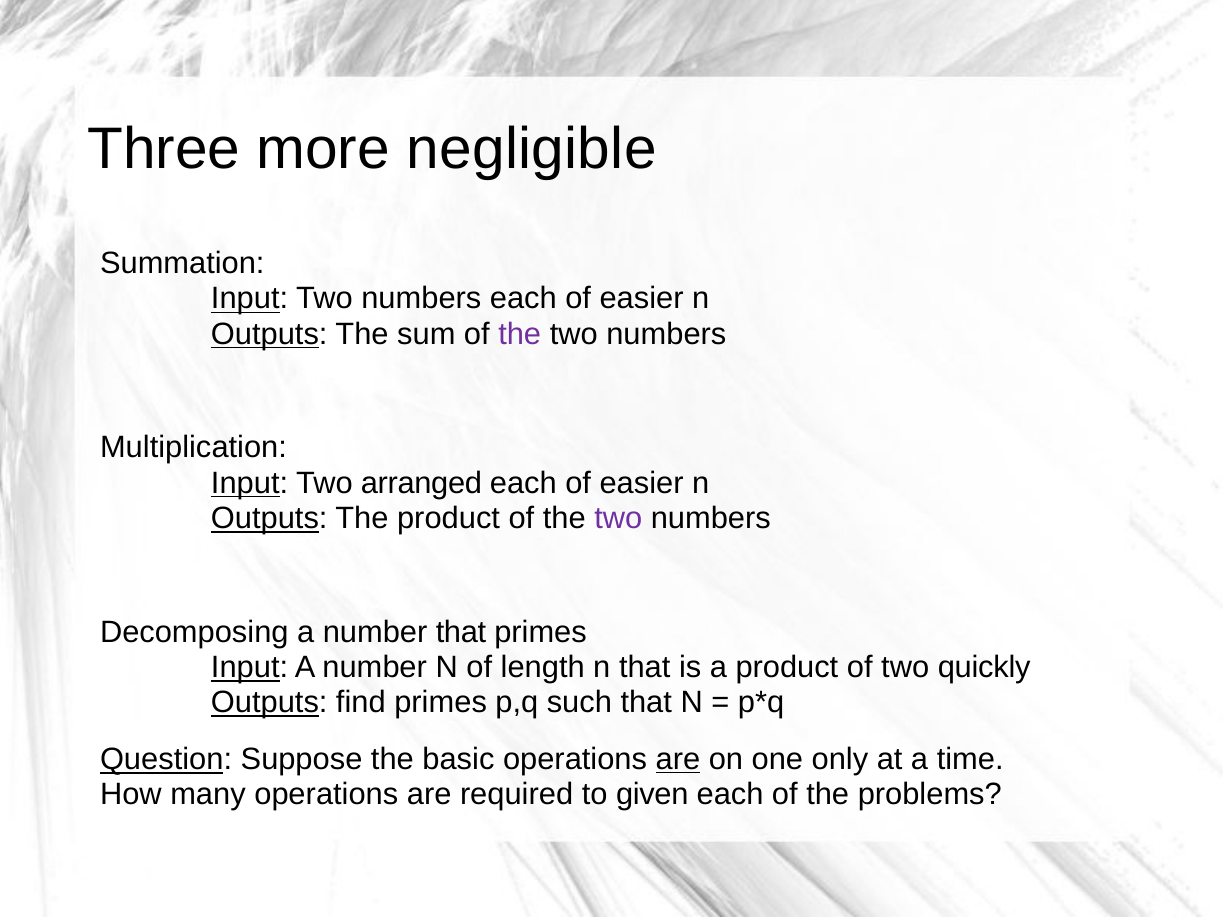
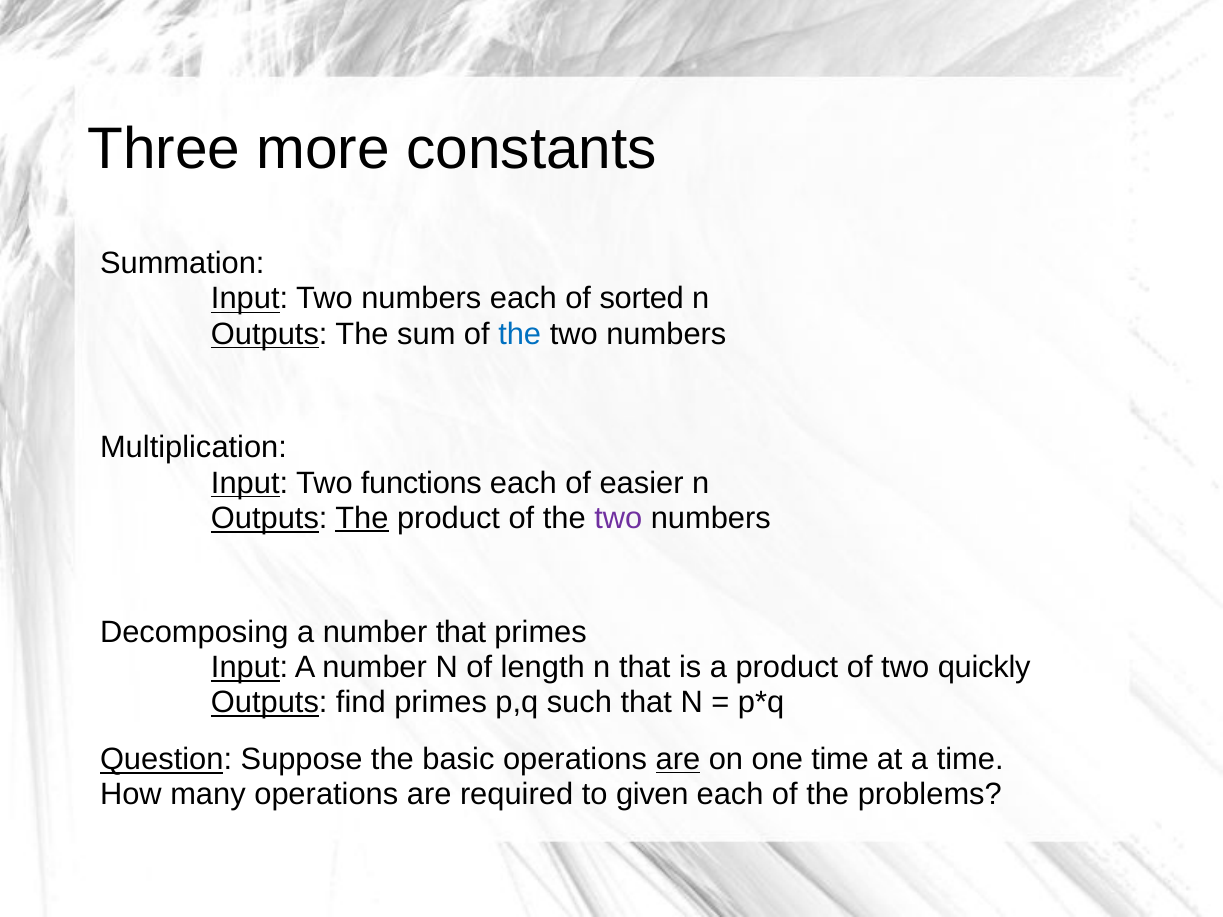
negligible: negligible -> constants
numbers each of easier: easier -> sorted
the at (520, 334) colour: purple -> blue
arranged: arranged -> functions
The at (362, 518) underline: none -> present
one only: only -> time
